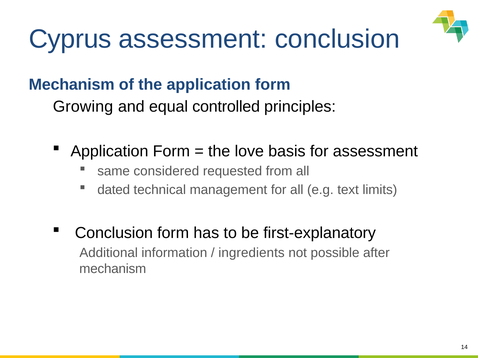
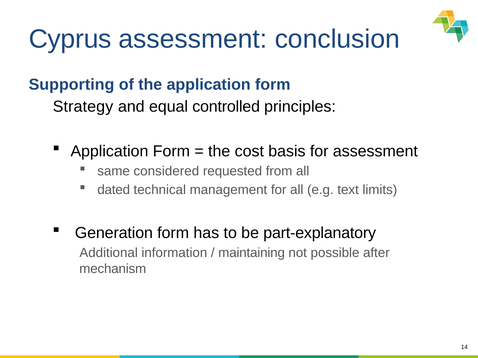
Mechanism at (72, 85): Mechanism -> Supporting
Growing: Growing -> Strategy
love: love -> cost
Conclusion at (114, 233): Conclusion -> Generation
first-explanatory: first-explanatory -> part-explanatory
ingredients: ingredients -> maintaining
